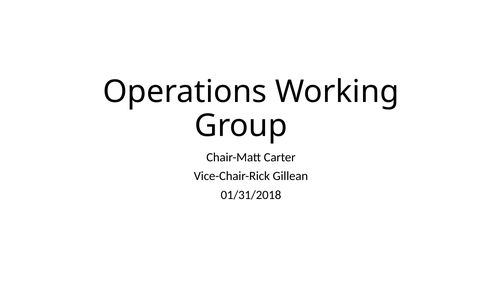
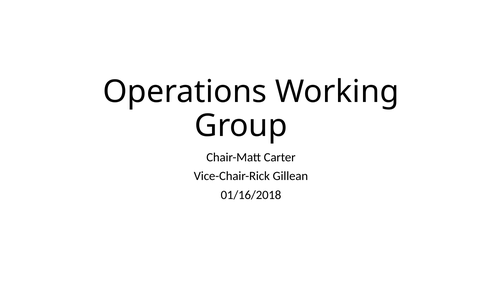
01/31/2018: 01/31/2018 -> 01/16/2018
